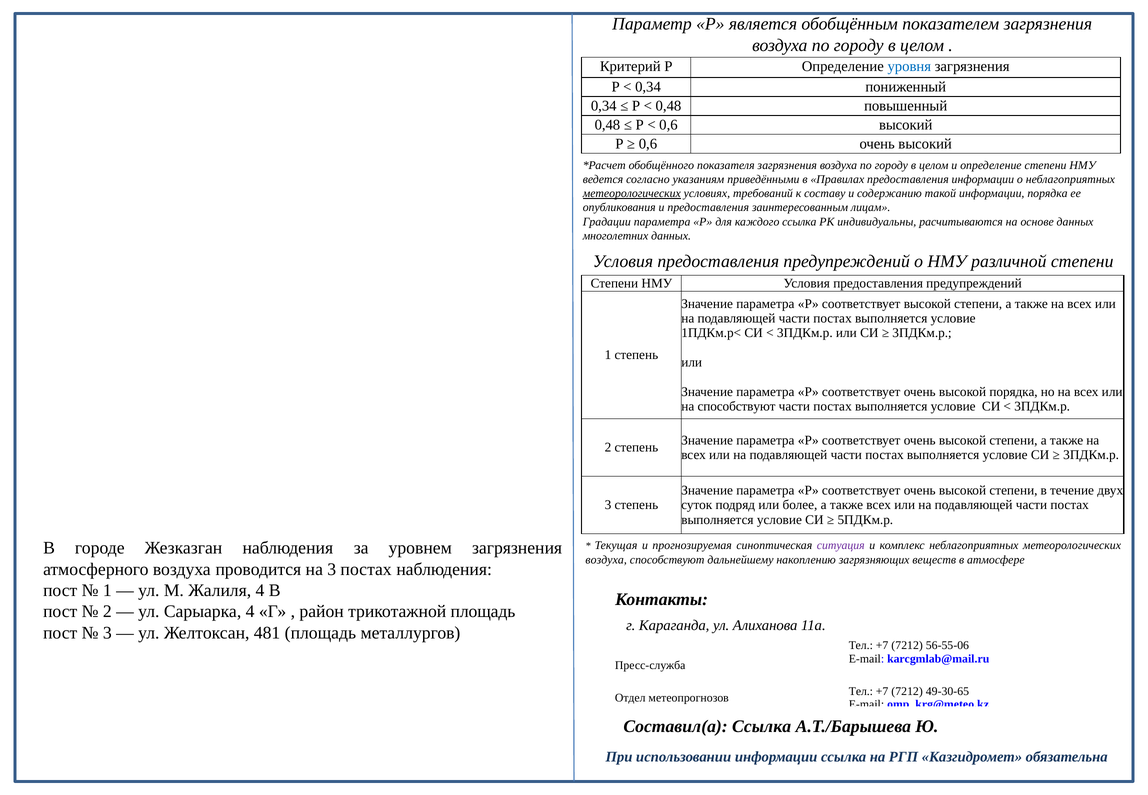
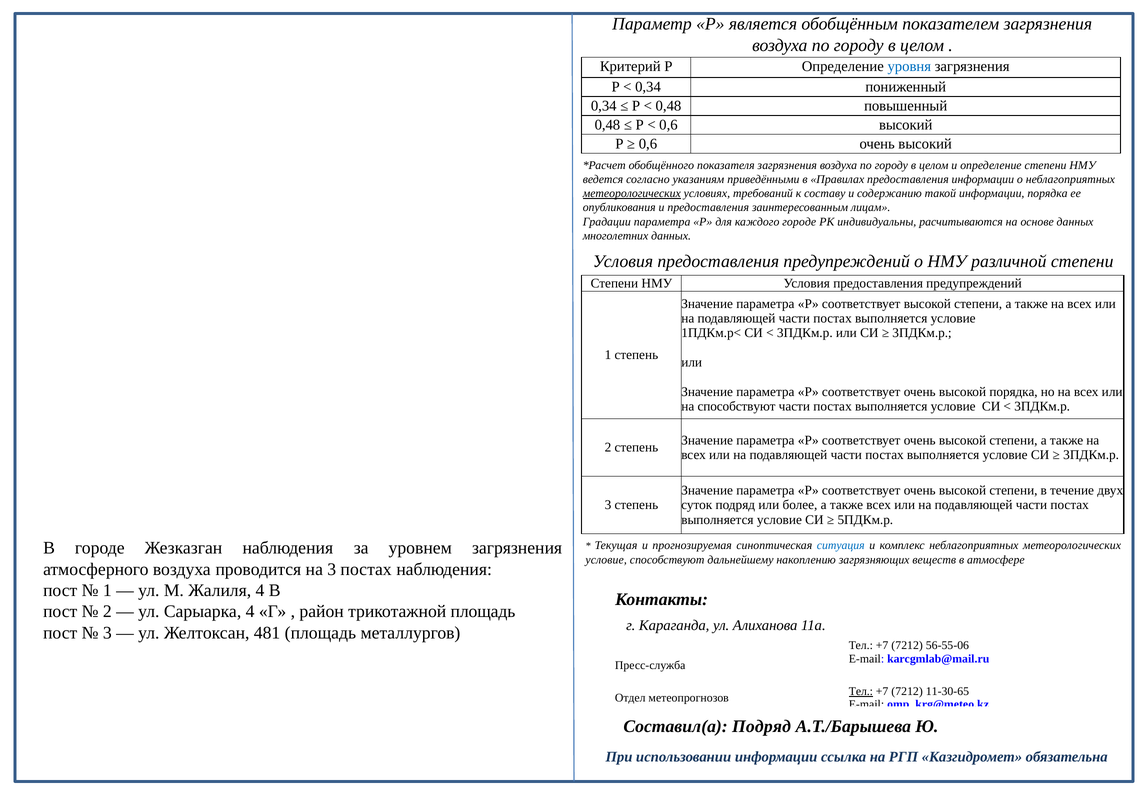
каждого ссылка: ссылка -> городе
ситуация colour: purple -> blue
воздуха at (606, 560): воздуха -> условие
Тел at (861, 691) underline: none -> present
49-30-65: 49-30-65 -> 11-30-65
Составил(а Ссылка: Ссылка -> Подряд
